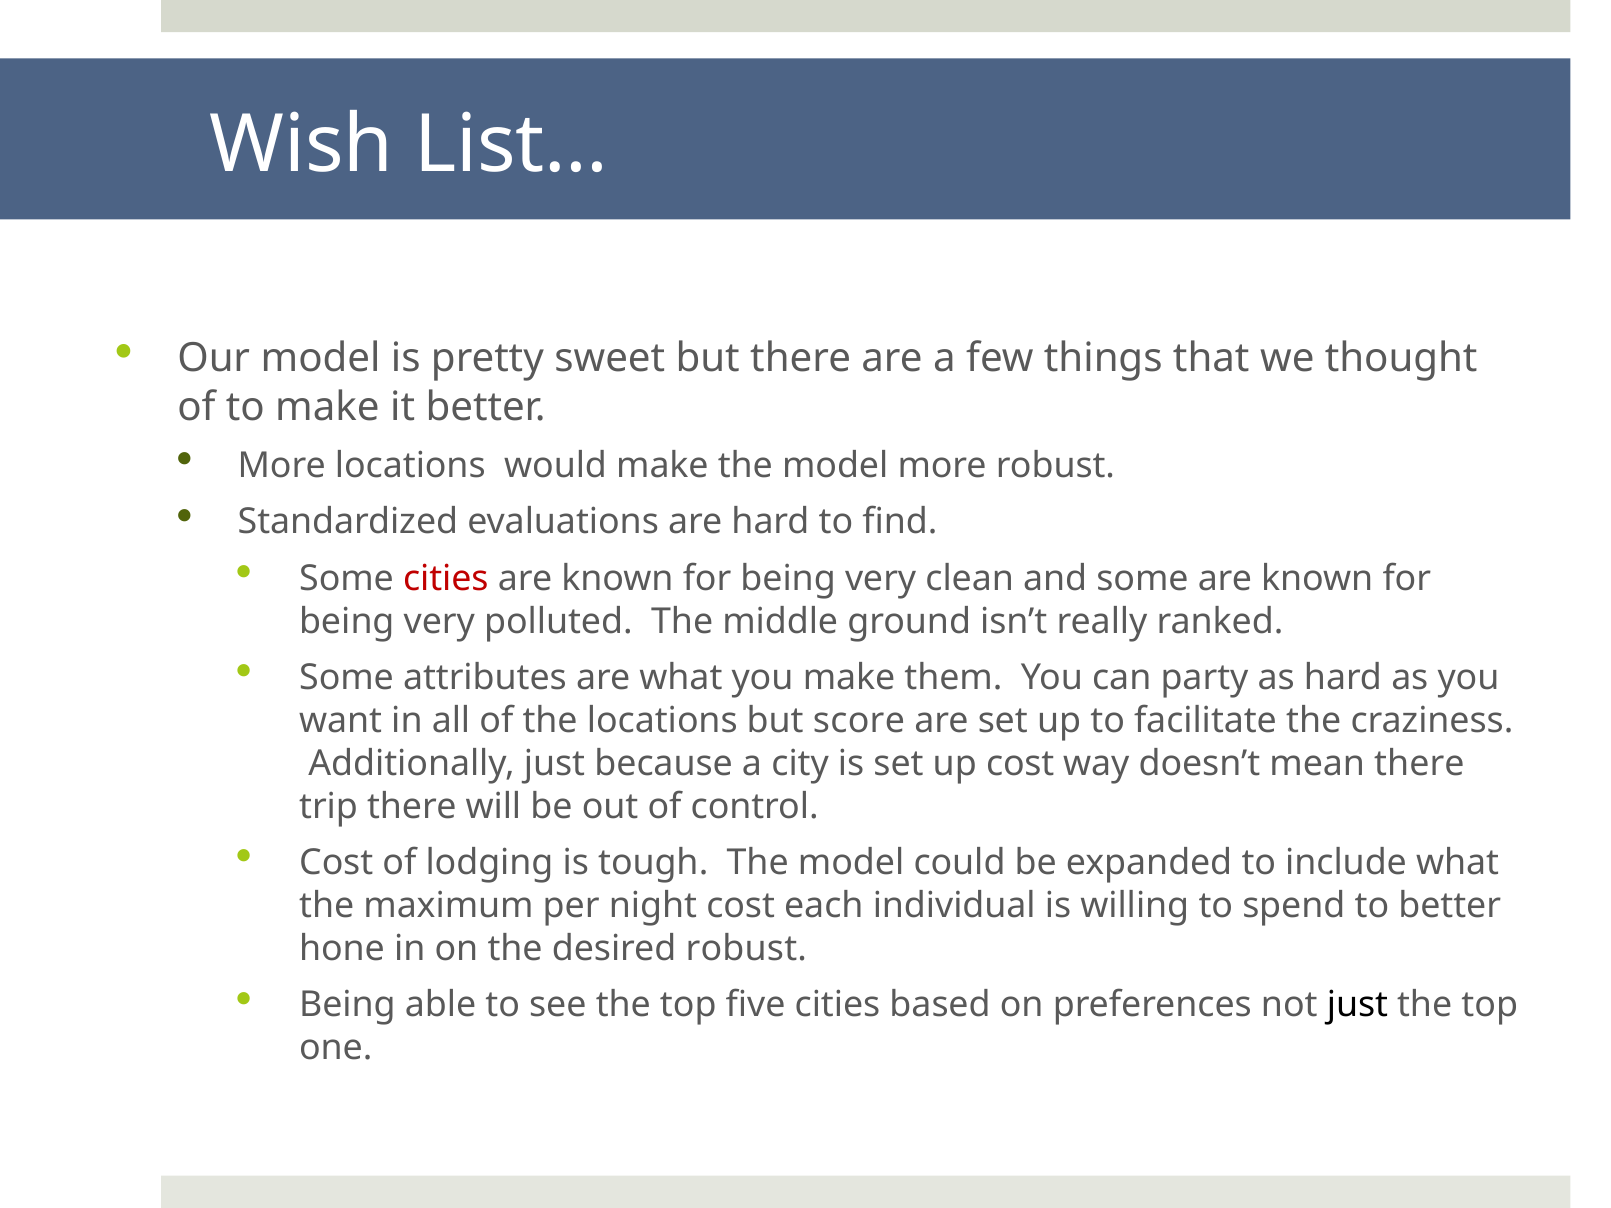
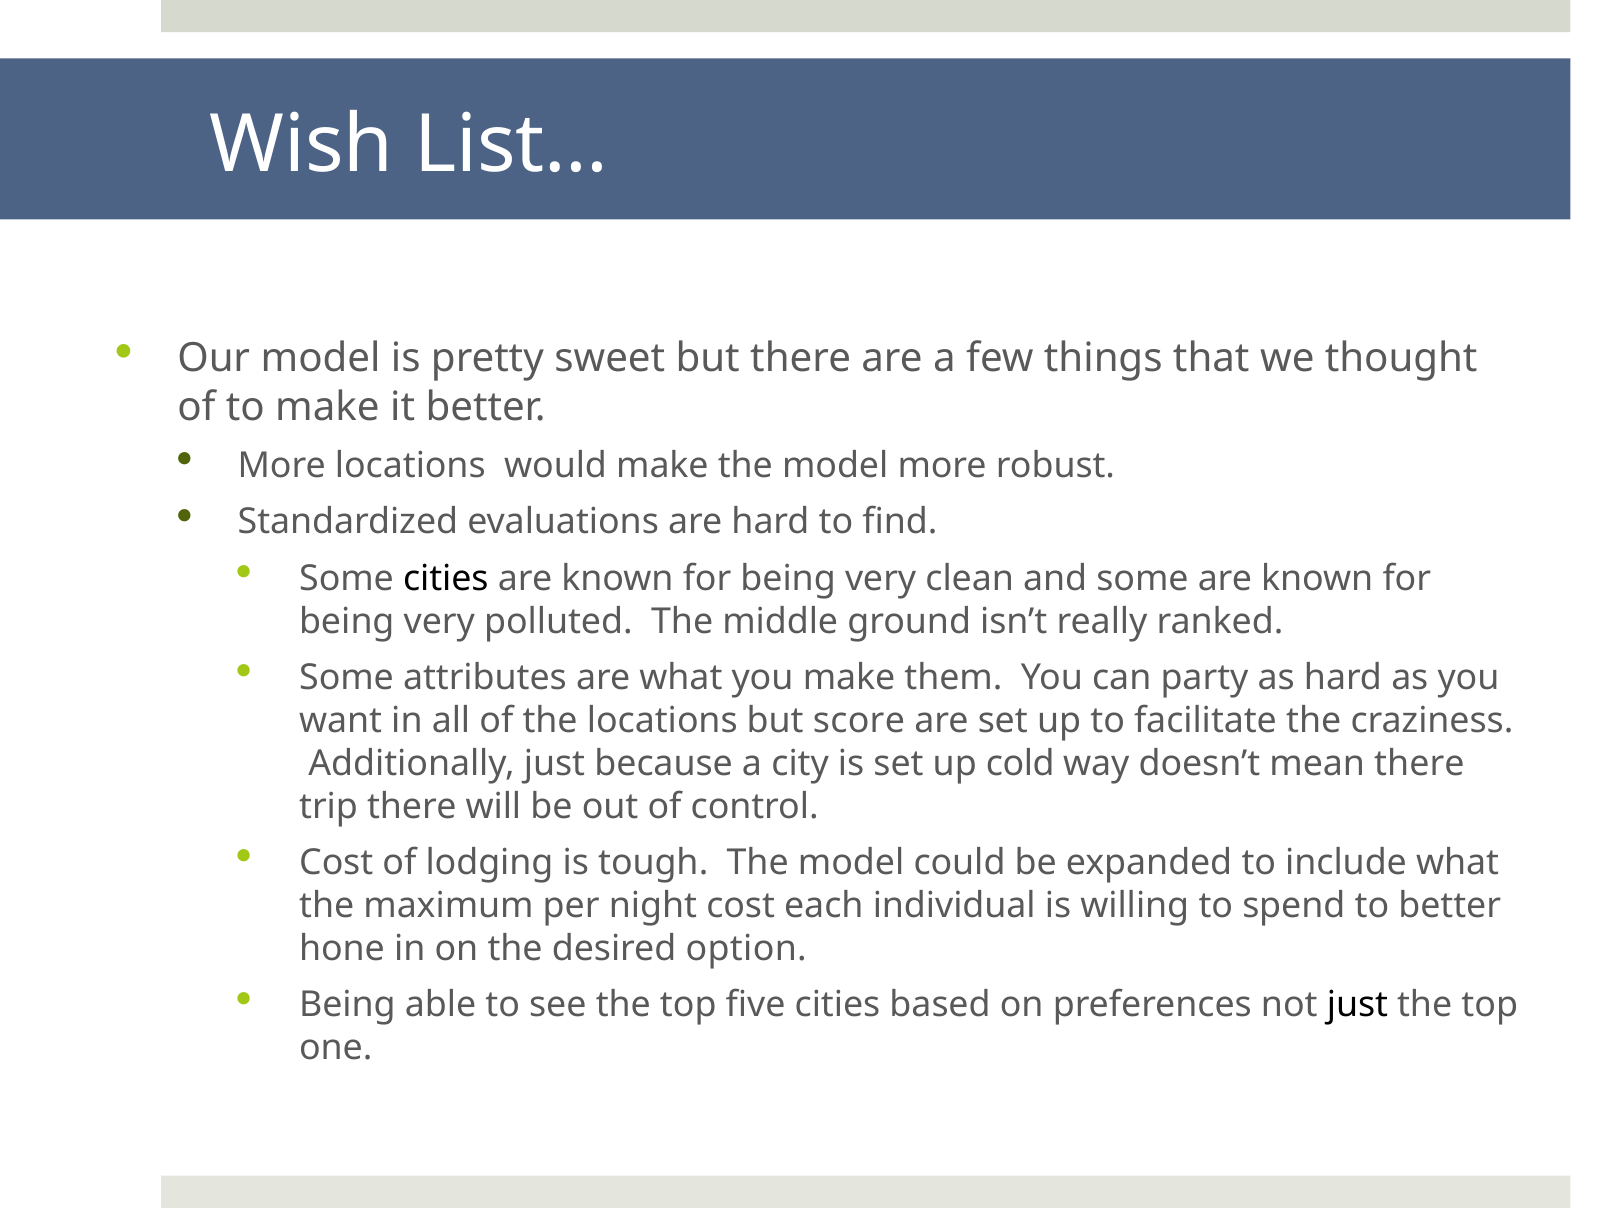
cities at (446, 578) colour: red -> black
up cost: cost -> cold
desired robust: robust -> option
